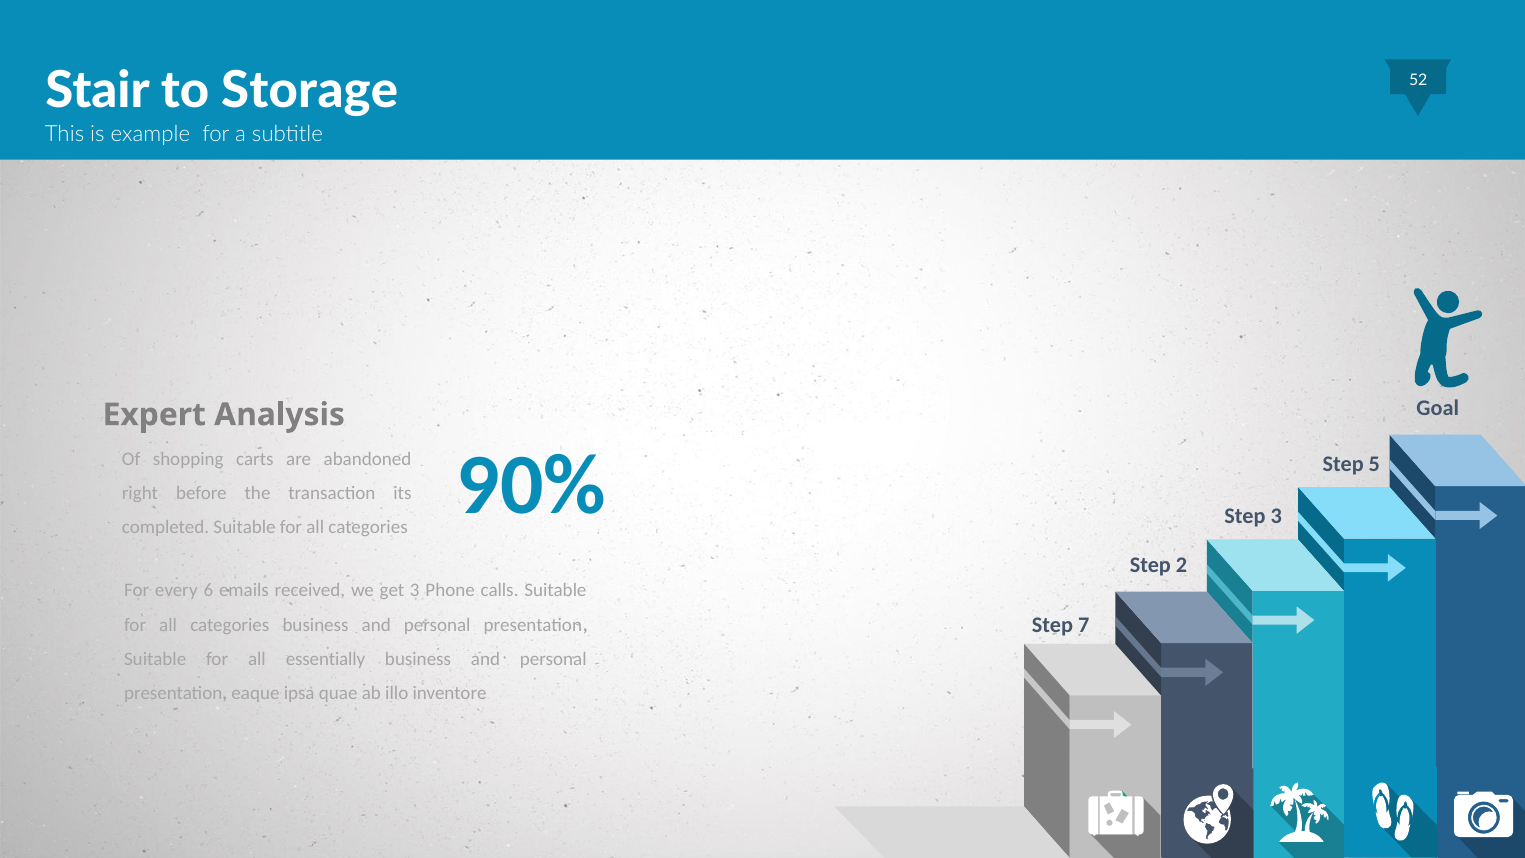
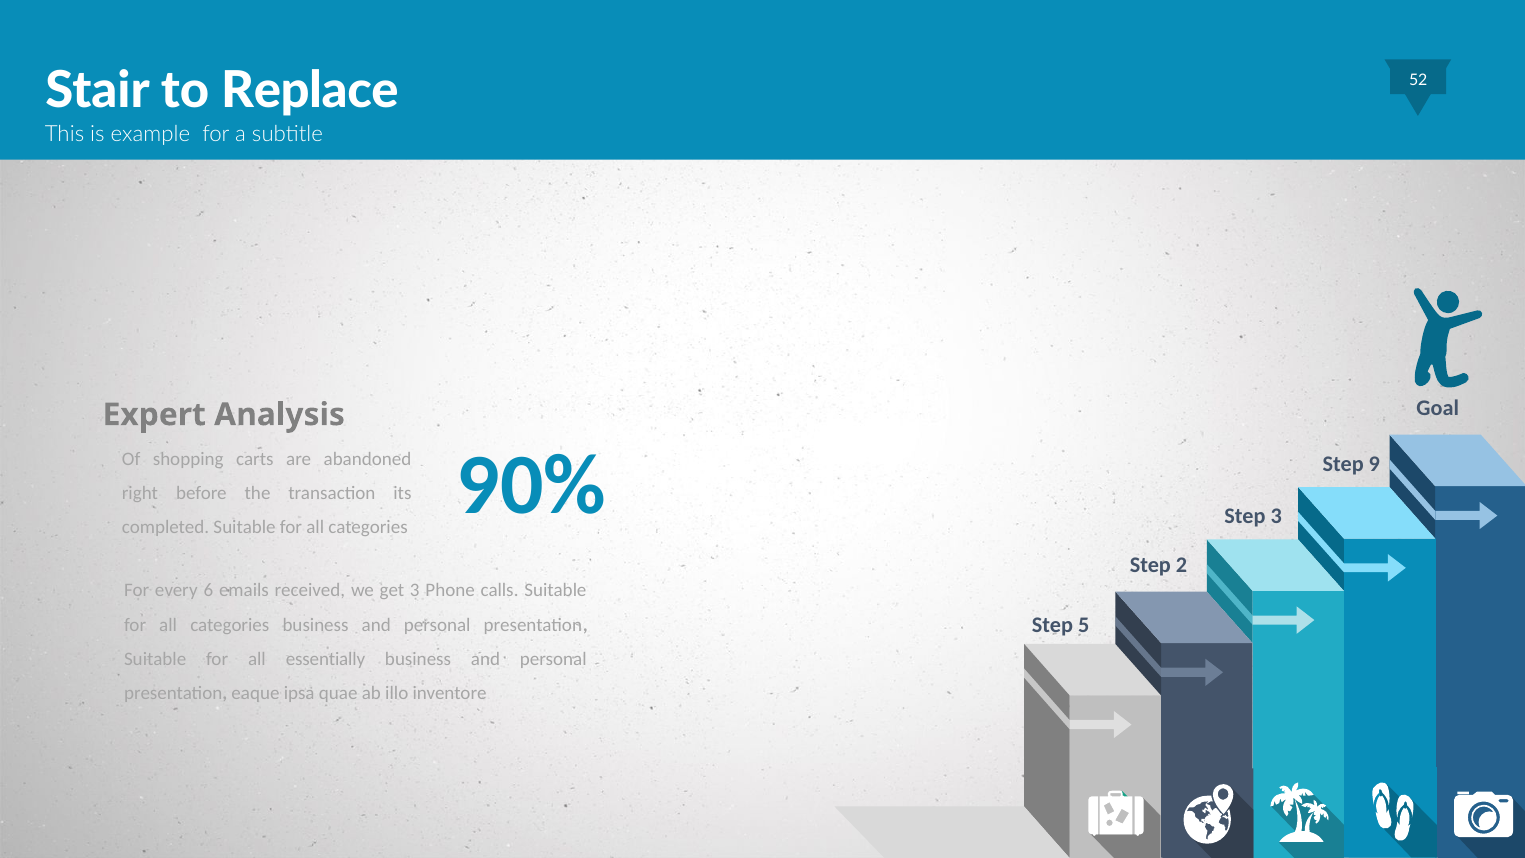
Storage: Storage -> Replace
5: 5 -> 9
7: 7 -> 5
